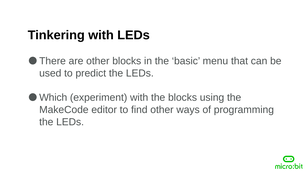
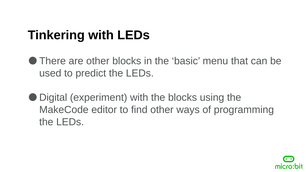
Which: Which -> Digital
